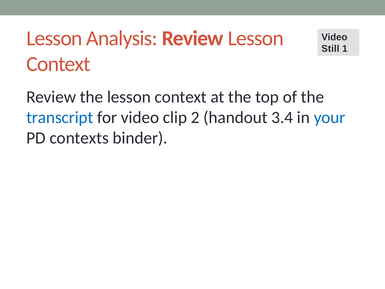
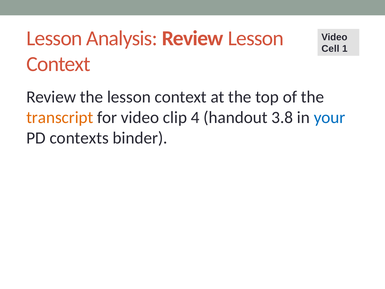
Still: Still -> Cell
transcript colour: blue -> orange
2: 2 -> 4
3.4: 3.4 -> 3.8
